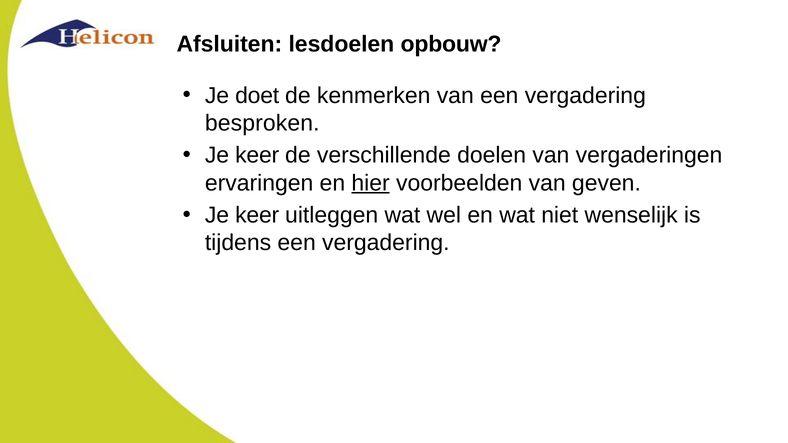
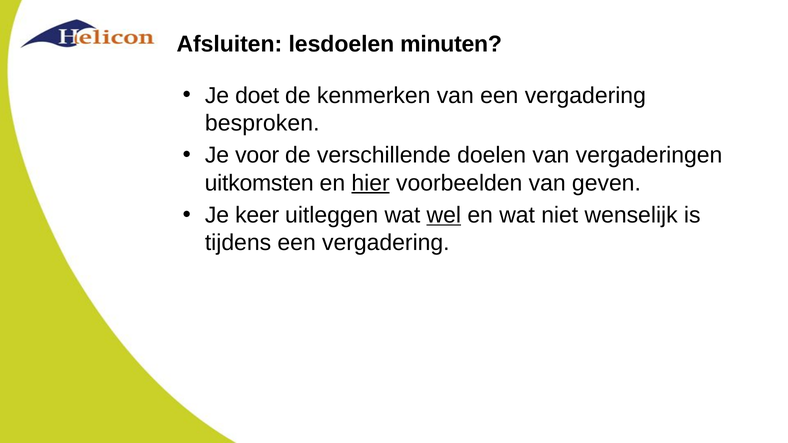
opbouw: opbouw -> minuten
keer at (257, 155): keer -> voor
ervaringen: ervaringen -> uitkomsten
wel underline: none -> present
